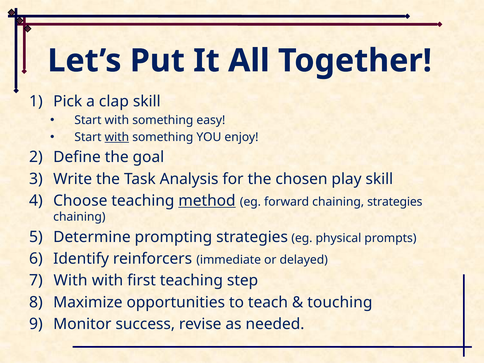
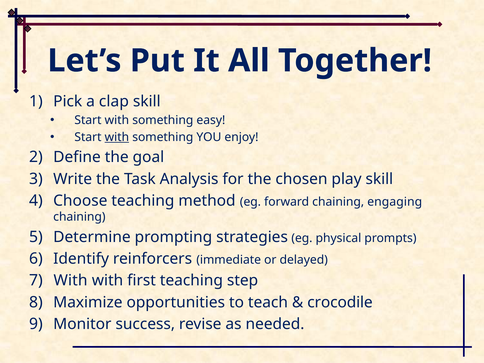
method underline: present -> none
chaining strategies: strategies -> engaging
touching: touching -> crocodile
